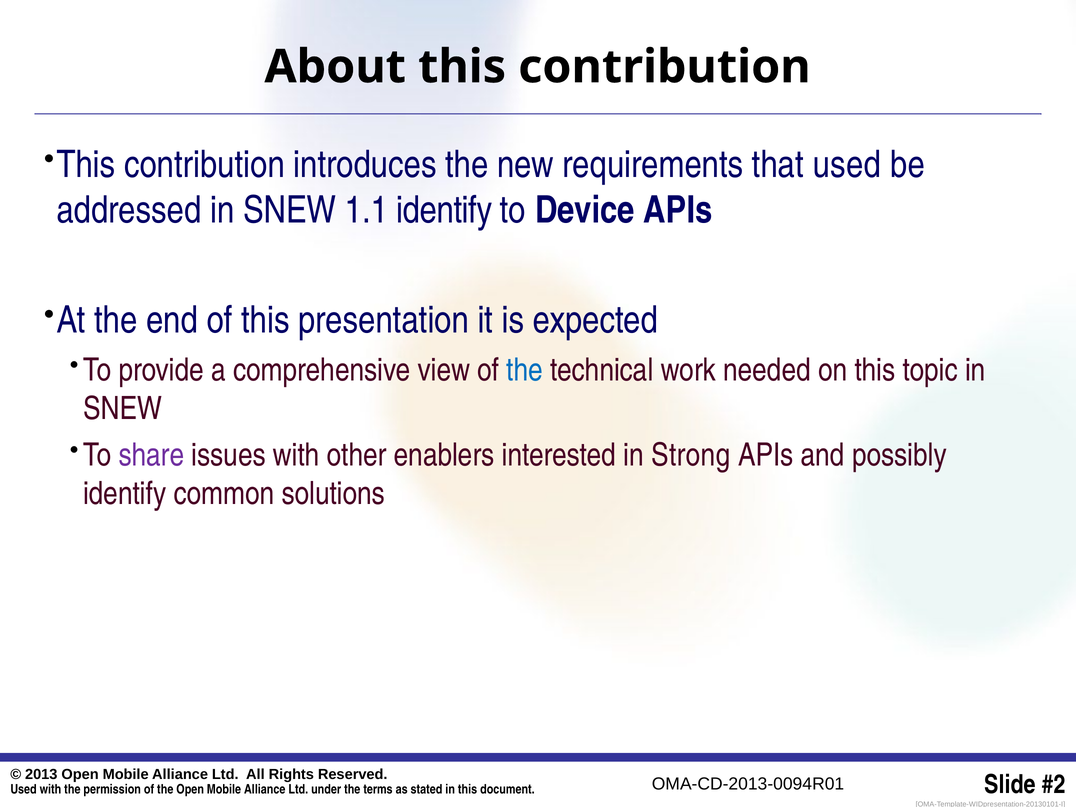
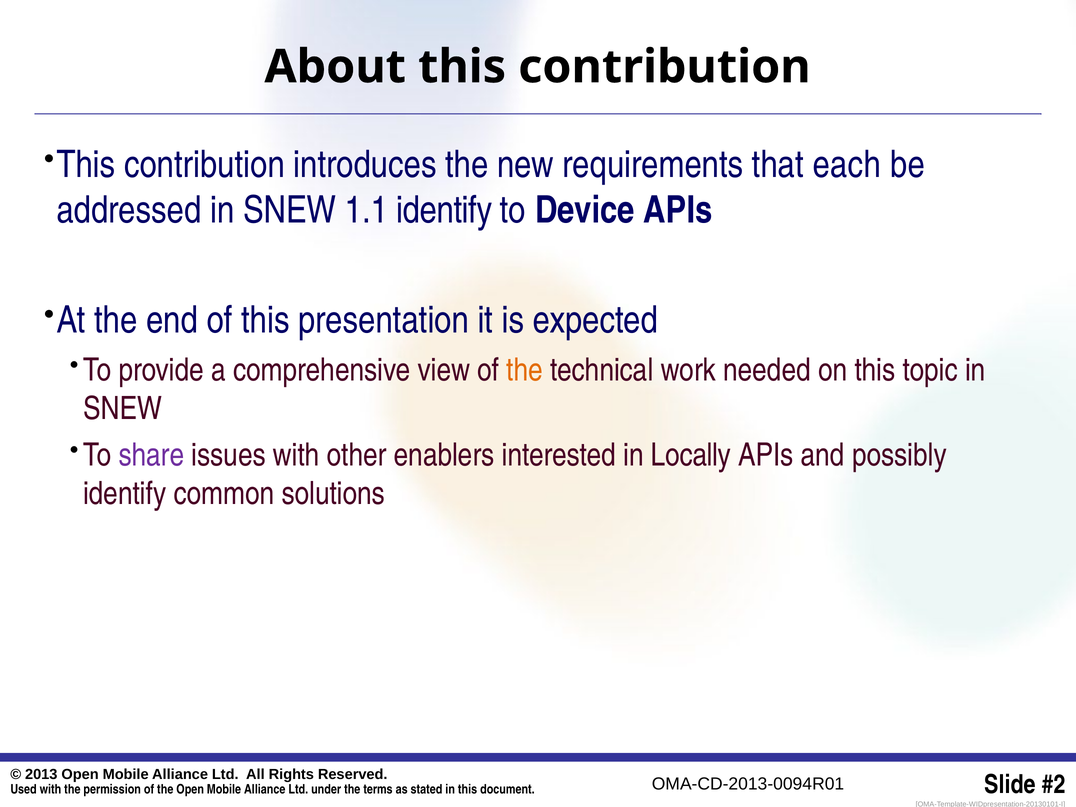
that used: used -> each
the at (525, 370) colour: blue -> orange
Strong: Strong -> Locally
